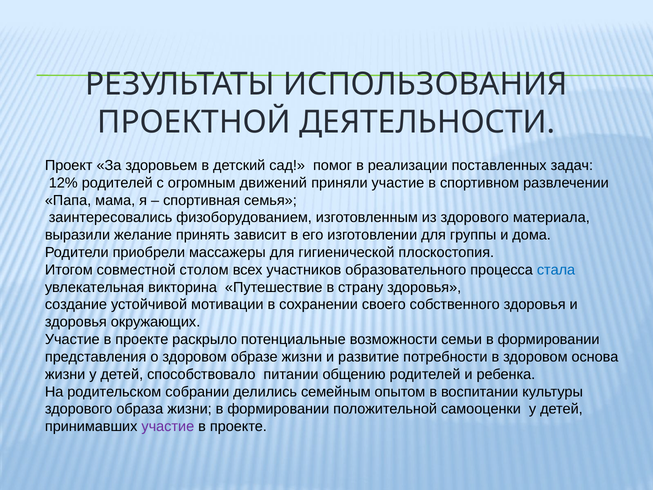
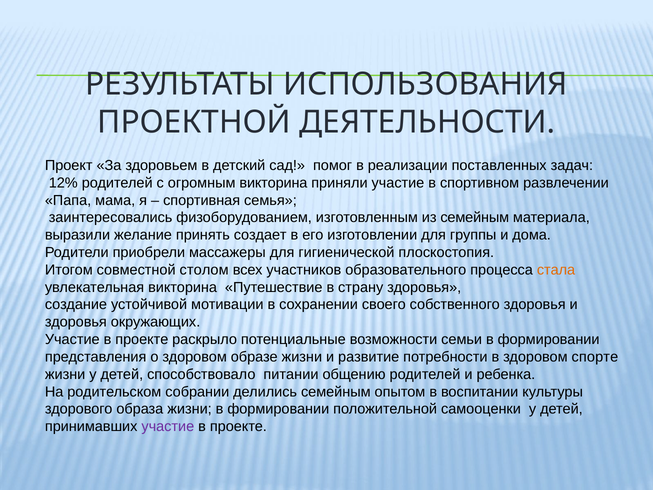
огромным движений: движений -> викторина
из здорового: здорового -> семейным
зависит: зависит -> создает
стала colour: blue -> orange
основа: основа -> спорте
